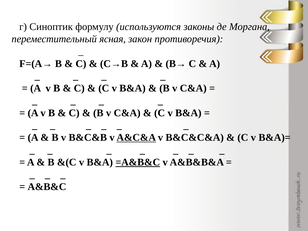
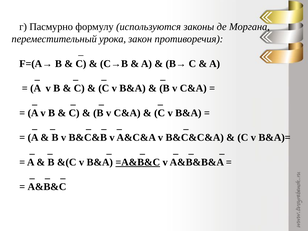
Синоптик: Синоптик -> Пасмурно
ясная: ясная -> урока
A&C&A underline: present -> none
